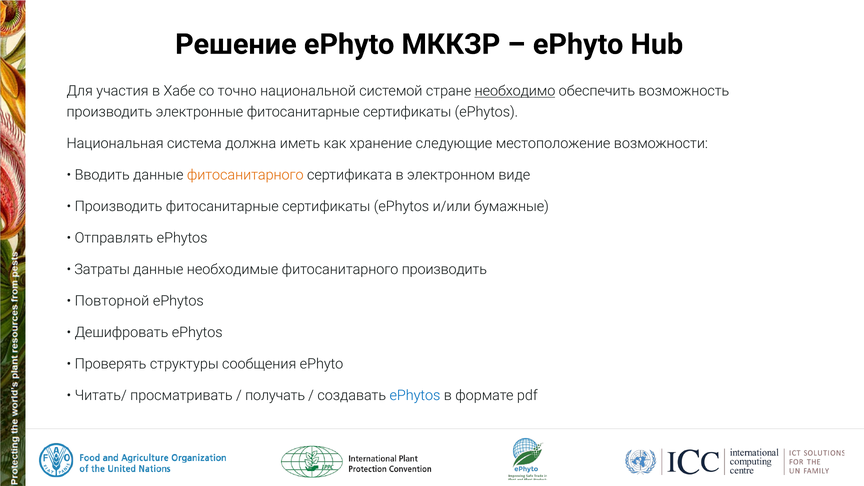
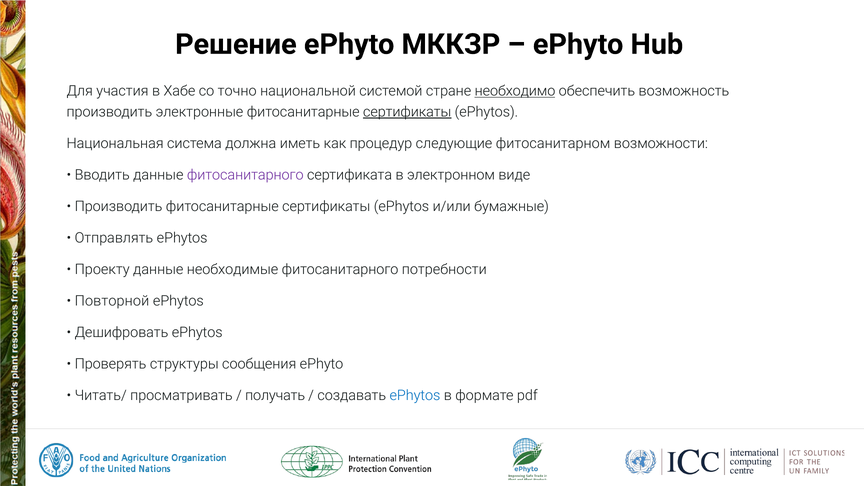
сертификаты at (407, 112) underline: none -> present
хранение: хранение -> процедур
местоположение: местоположение -> фитосанитарном
фитосанитарного at (245, 175) colour: orange -> purple
Затраты: Затраты -> Проекту
фитосанитарного производить: производить -> потребности
